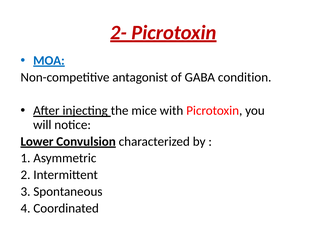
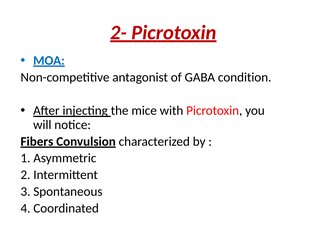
Lower: Lower -> Fibers
